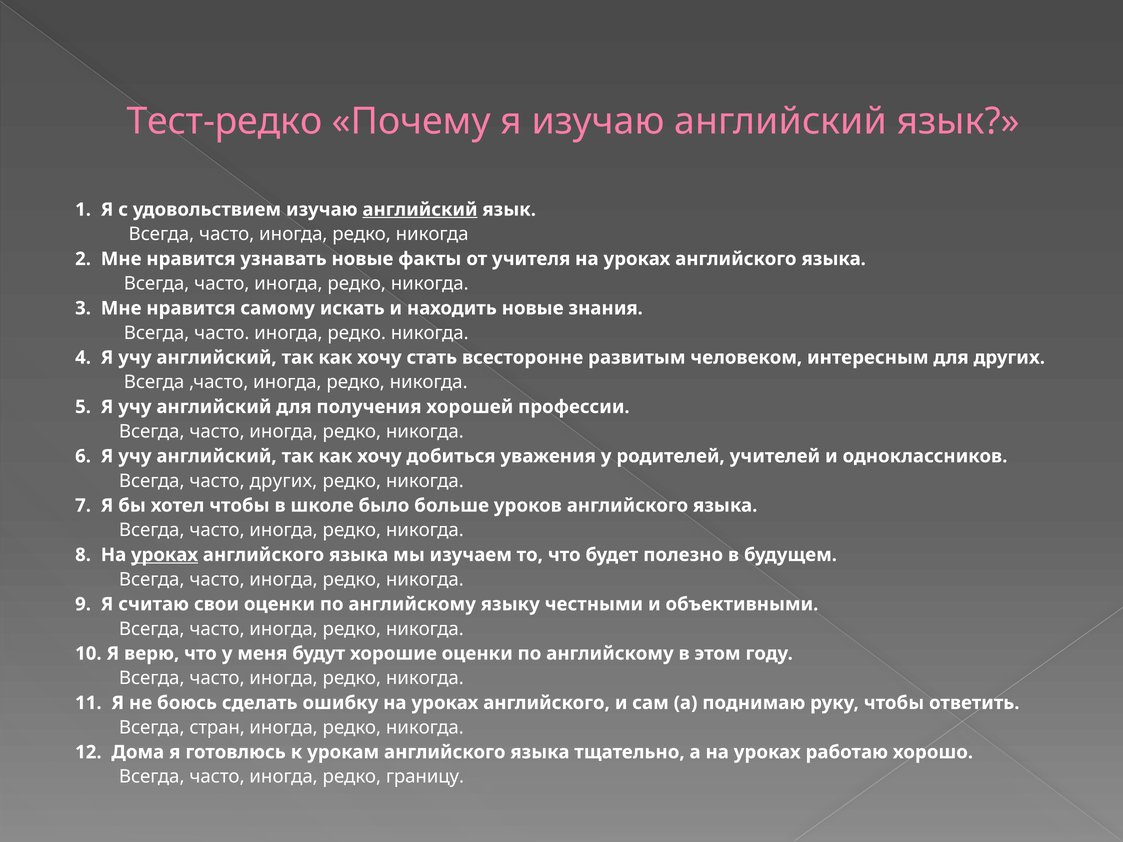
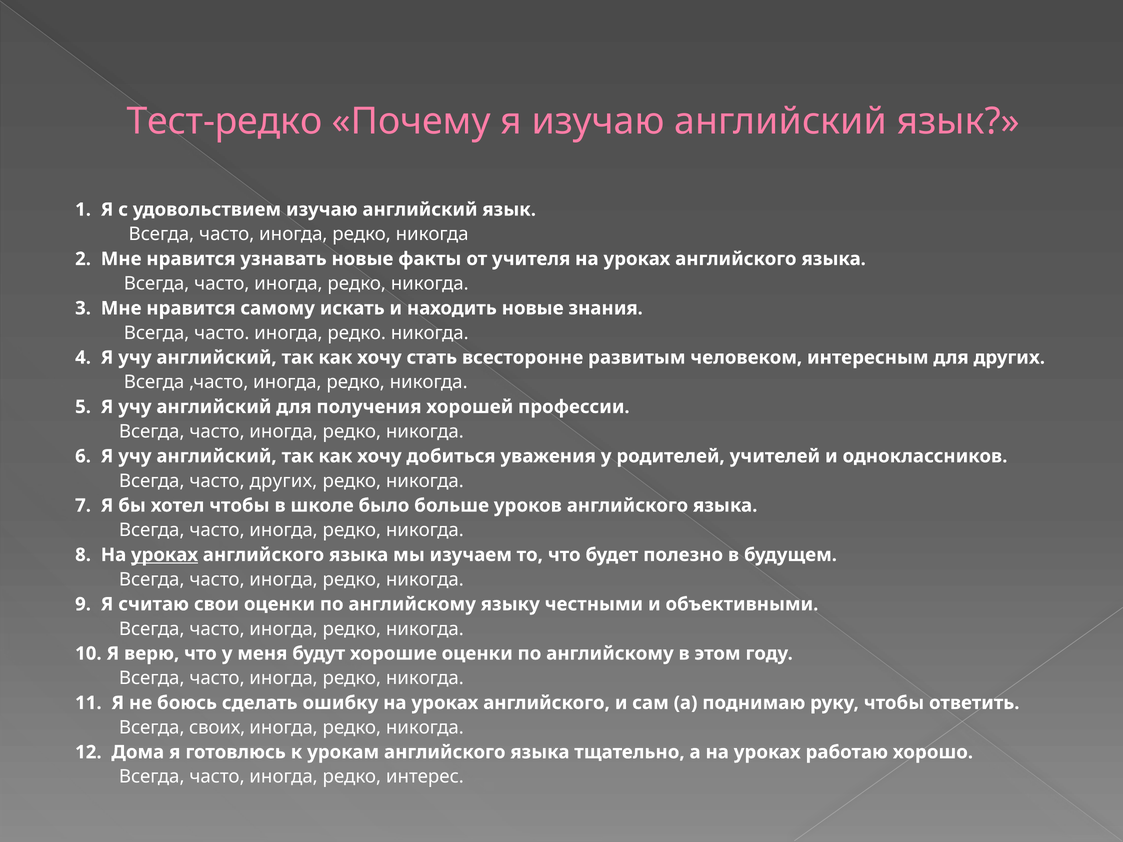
английский at (420, 210) underline: present -> none
стран: стран -> своих
границу: границу -> интерес
